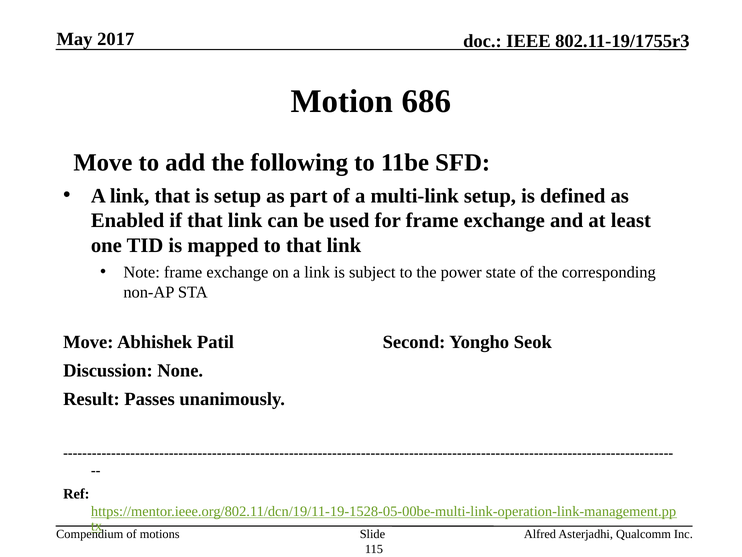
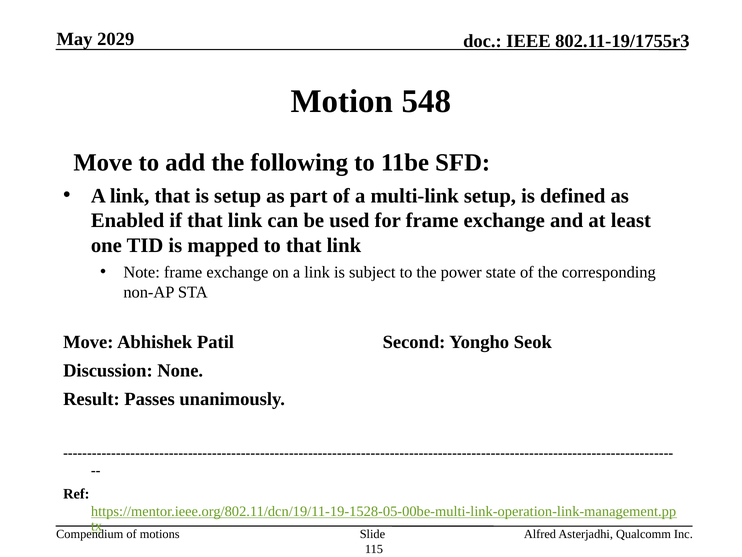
2017: 2017 -> 2029
686: 686 -> 548
